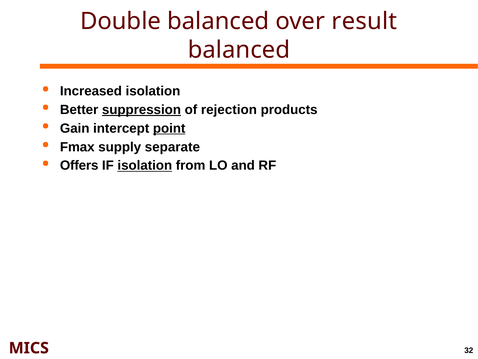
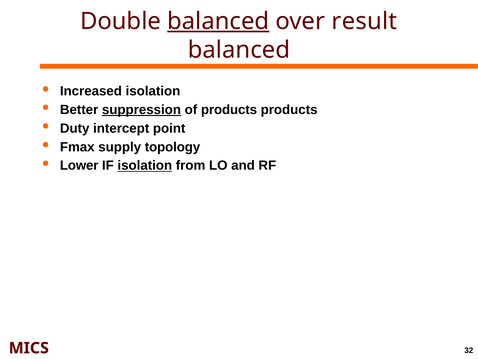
balanced at (218, 21) underline: none -> present
of rejection: rejection -> products
Gain: Gain -> Duty
point underline: present -> none
separate: separate -> topology
Offers: Offers -> Lower
